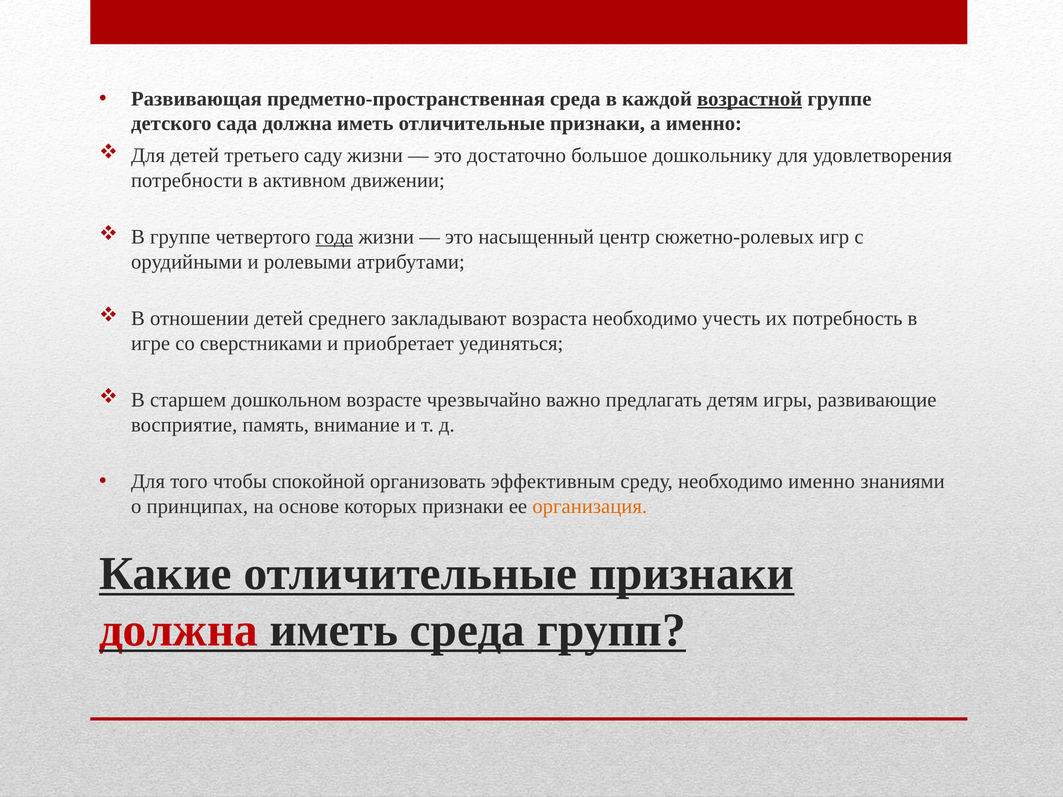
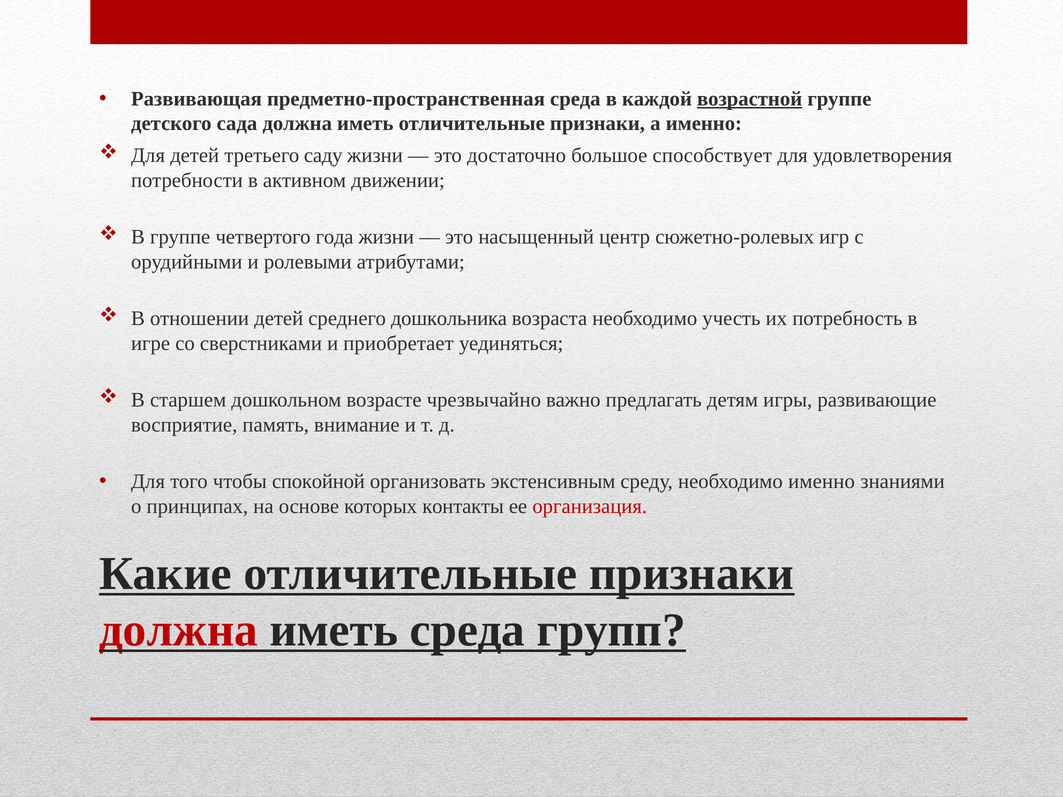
дошкольнику: дошкольнику -> способствует
года underline: present -> none
закладывают: закладывают -> дошкольника
эффективным: эффективным -> экстенсивным
которых признаки: признаки -> контакты
организация colour: orange -> red
